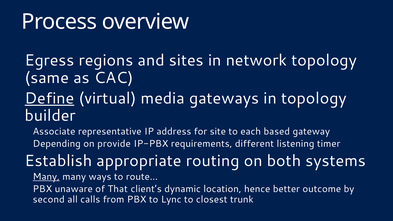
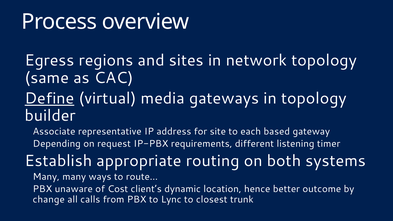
provide: provide -> request
Many at (46, 177) underline: present -> none
That: That -> Cost
second: second -> change
